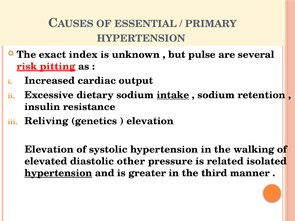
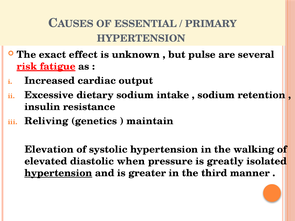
index: index -> effect
pitting: pitting -> fatigue
intake underline: present -> none
elevation at (150, 121): elevation -> maintain
other: other -> when
related: related -> greatly
